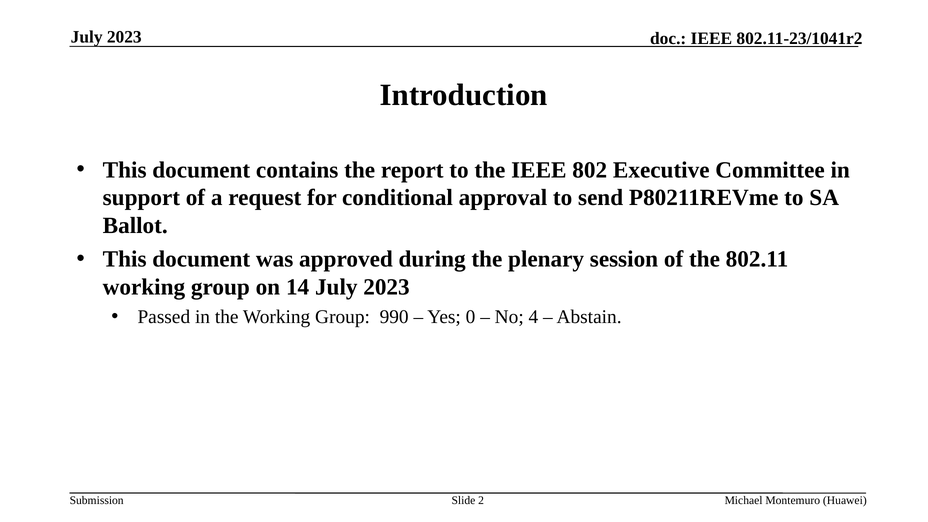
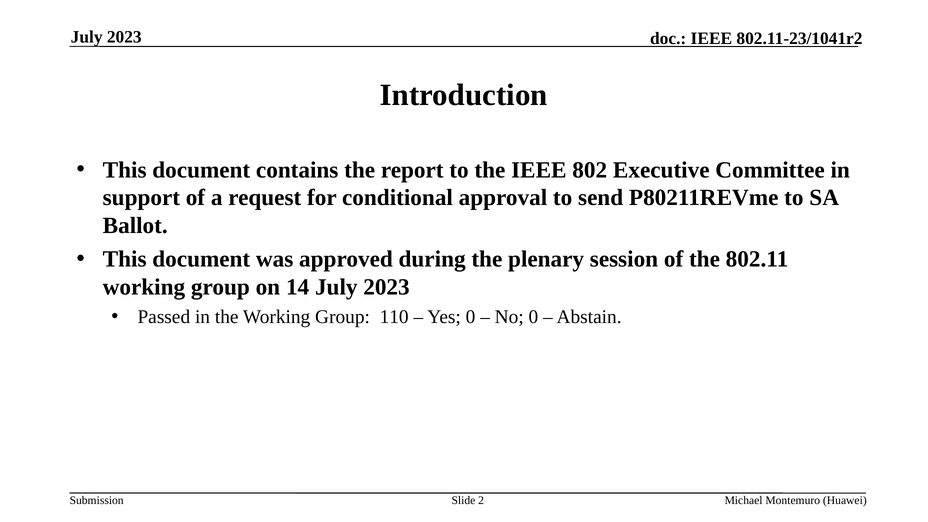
990: 990 -> 110
No 4: 4 -> 0
